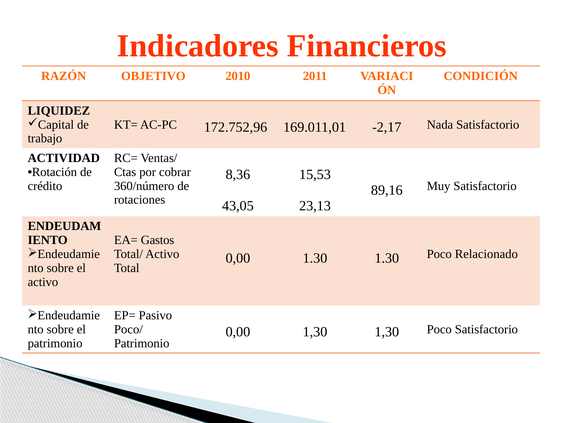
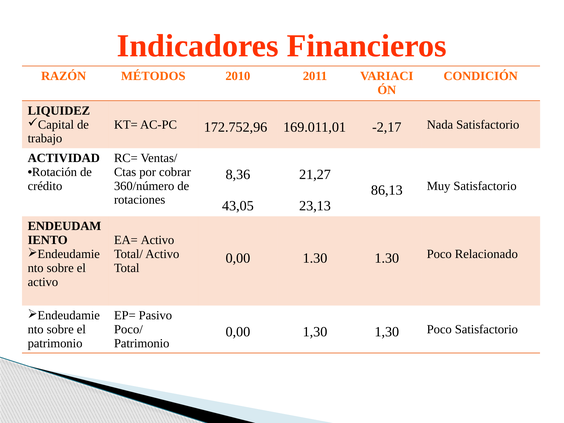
OBJETIVO: OBJETIVO -> MÉTODOS
15,53: 15,53 -> 21,27
89,16: 89,16 -> 86,13
EA= Gastos: Gastos -> Activo
